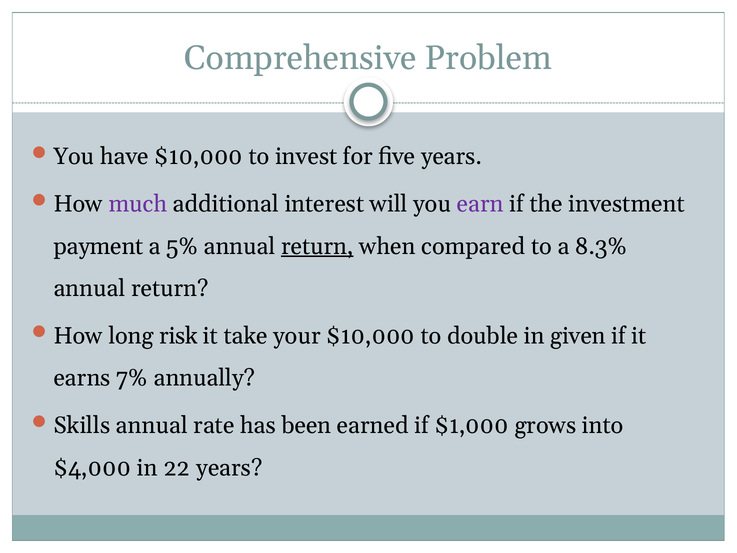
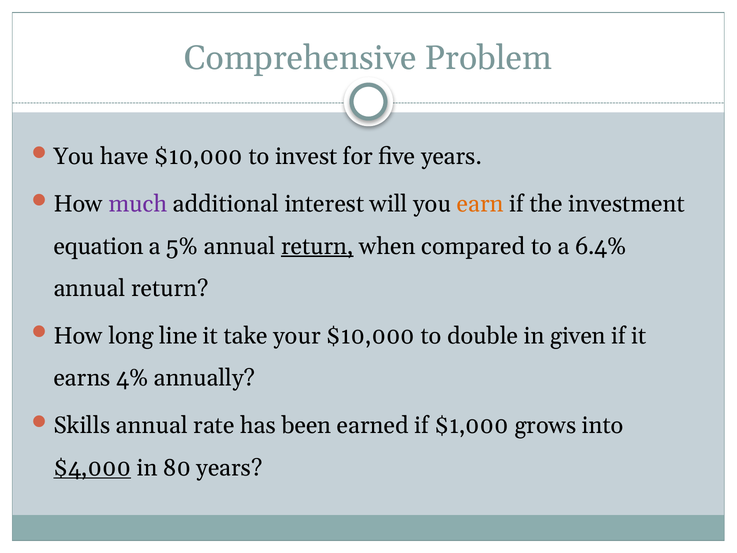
earn colour: purple -> orange
payment: payment -> equation
8.3%: 8.3% -> 6.4%
risk: risk -> line
7%: 7% -> 4%
$4,000 underline: none -> present
22: 22 -> 80
